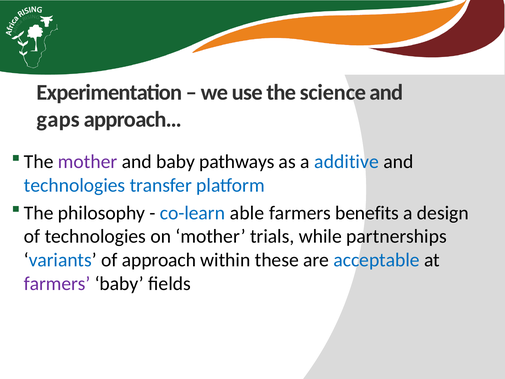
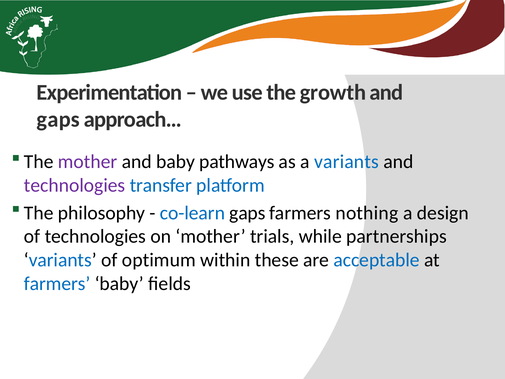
science: science -> growth
a additive: additive -> variants
technologies at (75, 185) colour: blue -> purple
co-learn able: able -> gaps
benefits: benefits -> nothing
approach: approach -> optimum
farmers at (57, 283) colour: purple -> blue
